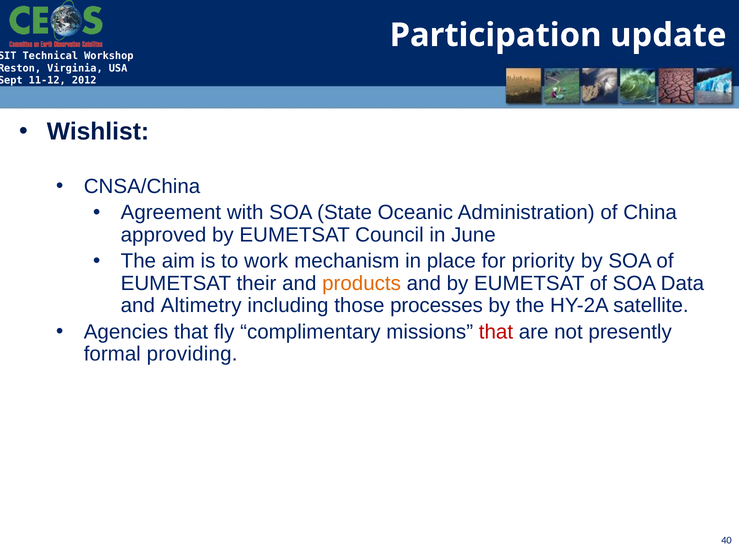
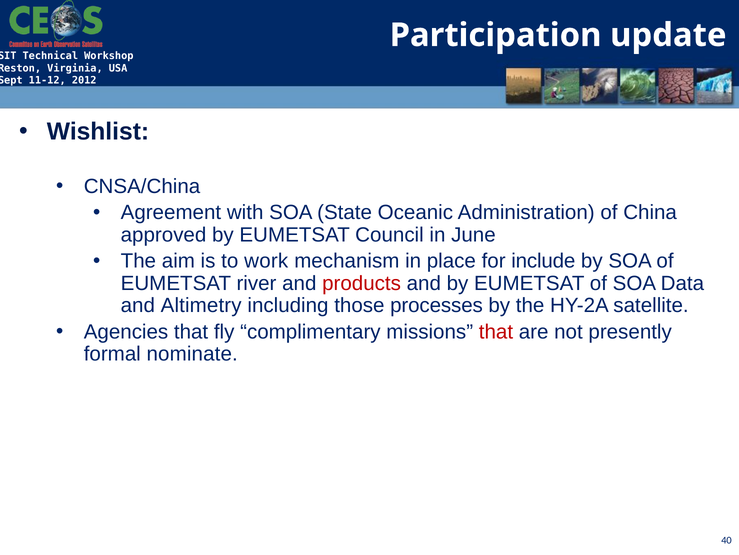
priority: priority -> include
their: their -> river
products colour: orange -> red
providing: providing -> nominate
